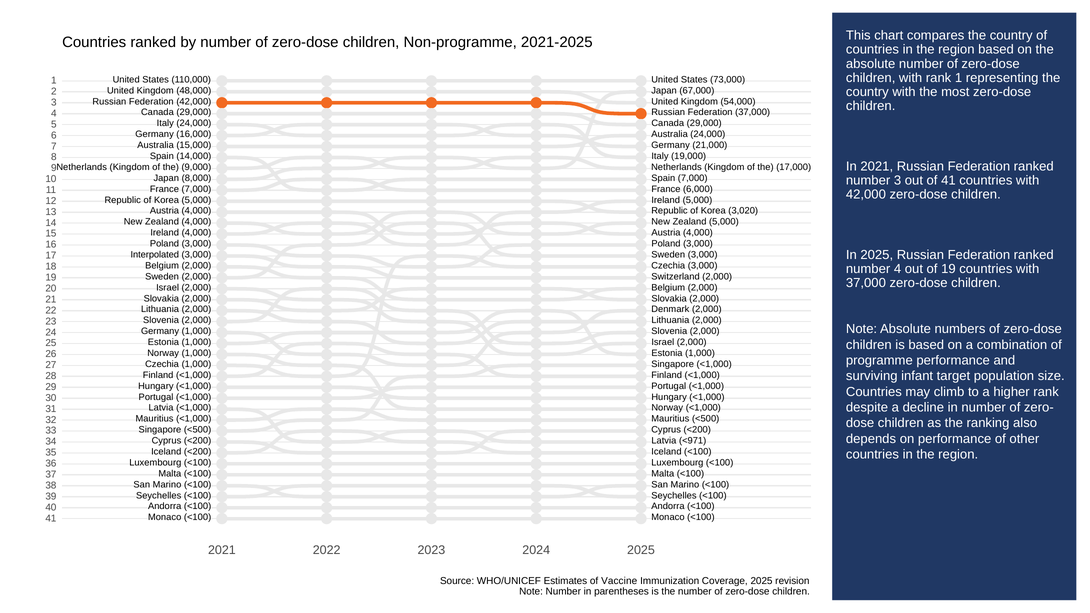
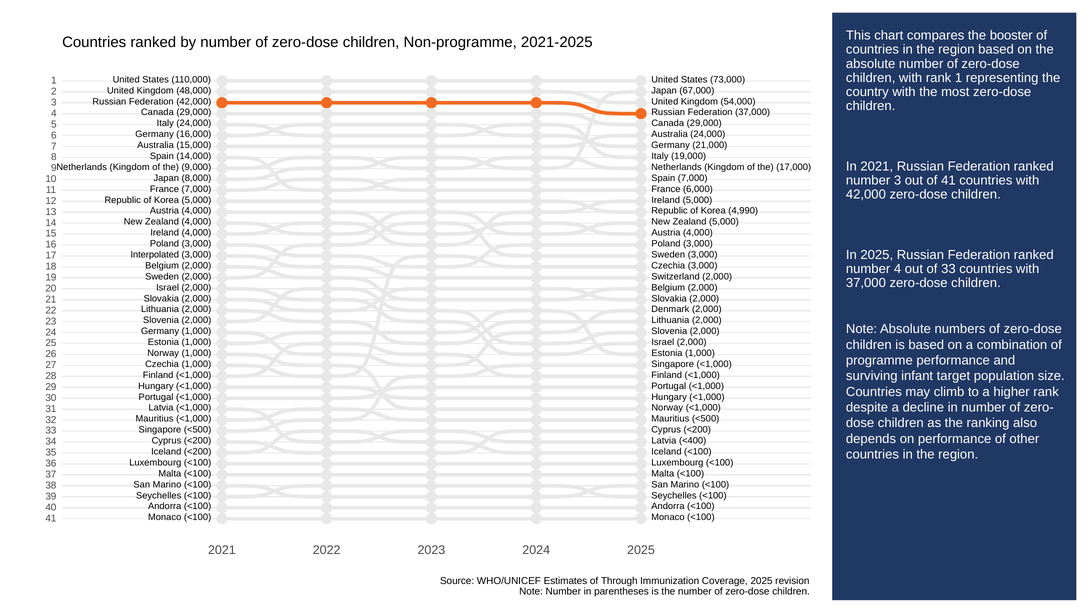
compares the country: country -> booster
3,020: 3,020 -> 4,990
of 19: 19 -> 33
<971: <971 -> <400
Vaccine: Vaccine -> Through
